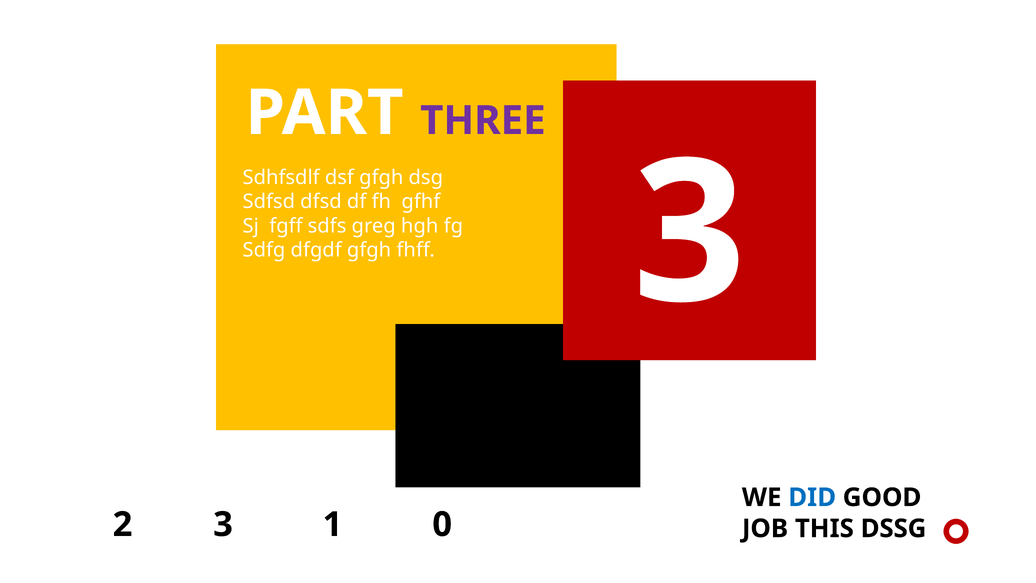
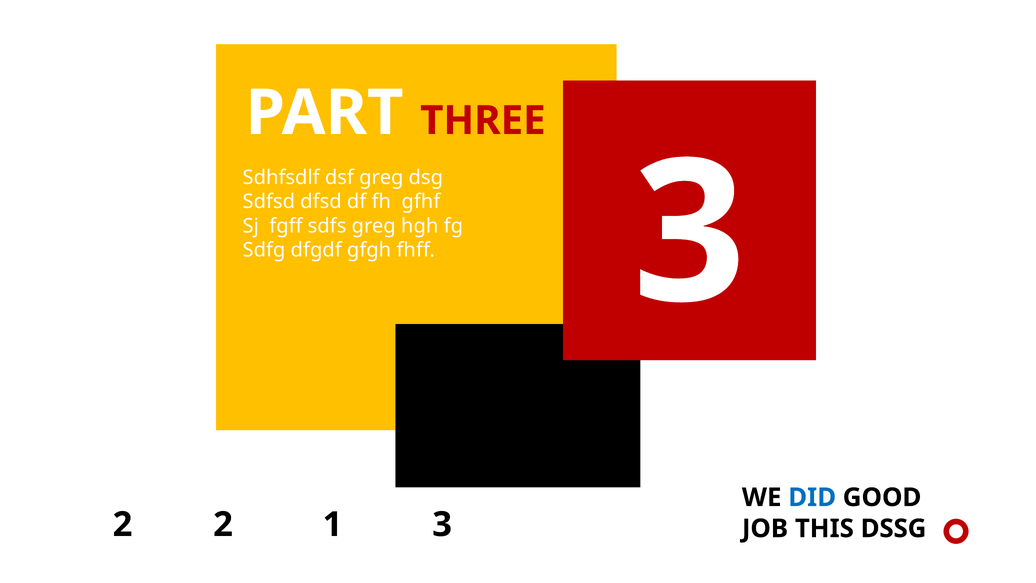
THREE colour: purple -> red
dsf gfgh: gfgh -> greg
2 3: 3 -> 2
1 0: 0 -> 3
